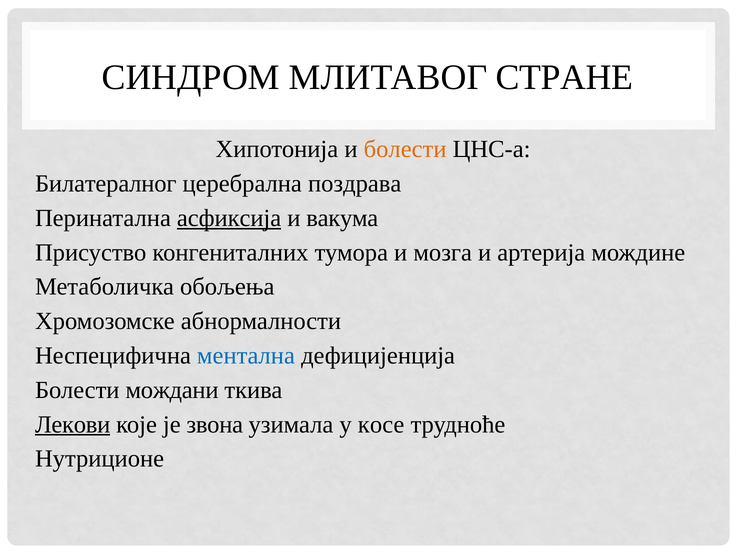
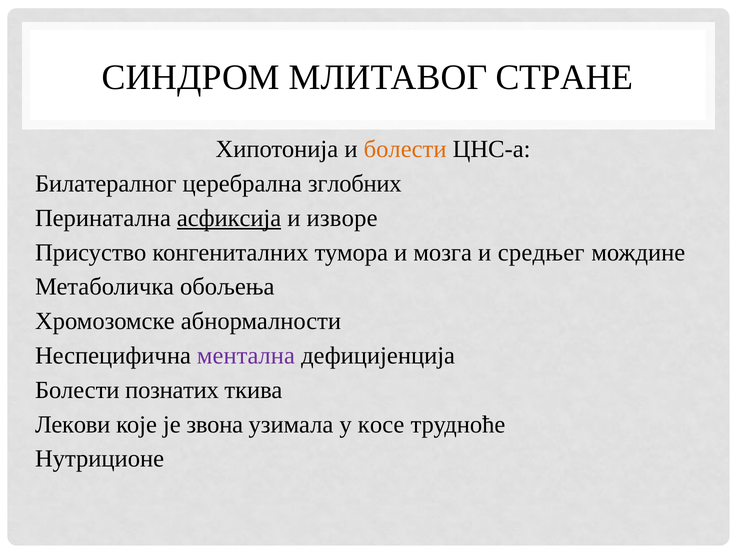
поздрава: поздрава -> зглобних
вакума: вакума -> изворе
артерија: артерија -> средњег
ментална colour: blue -> purple
мождани: мождани -> познатих
Лекови underline: present -> none
